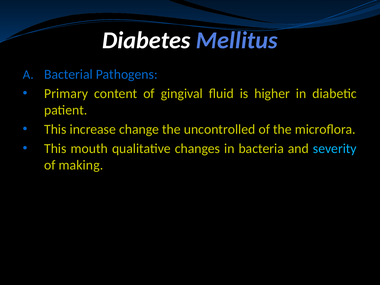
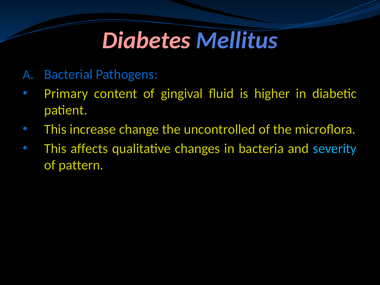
Diabetes colour: white -> pink
mouth: mouth -> affects
making: making -> pattern
